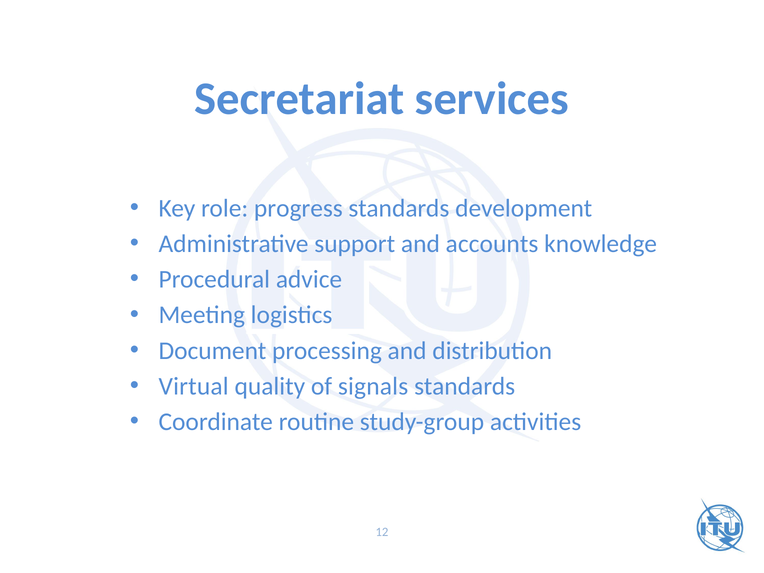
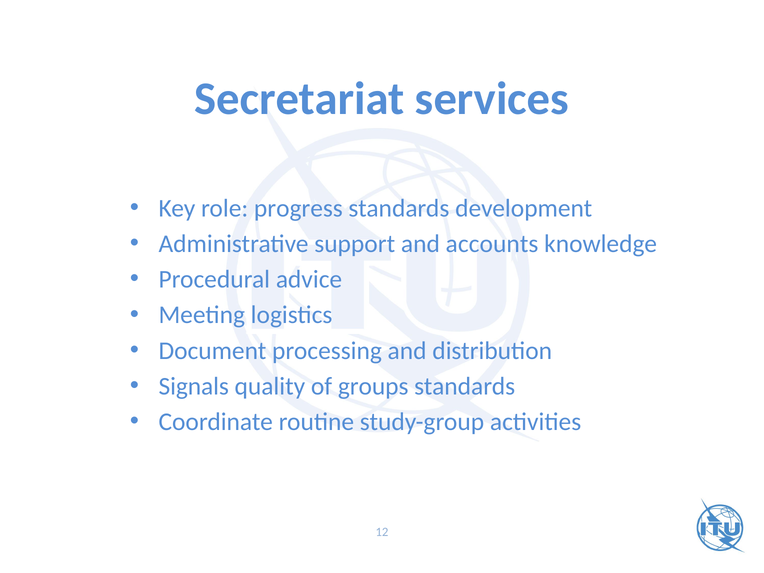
Virtual: Virtual -> Signals
signals: signals -> groups
